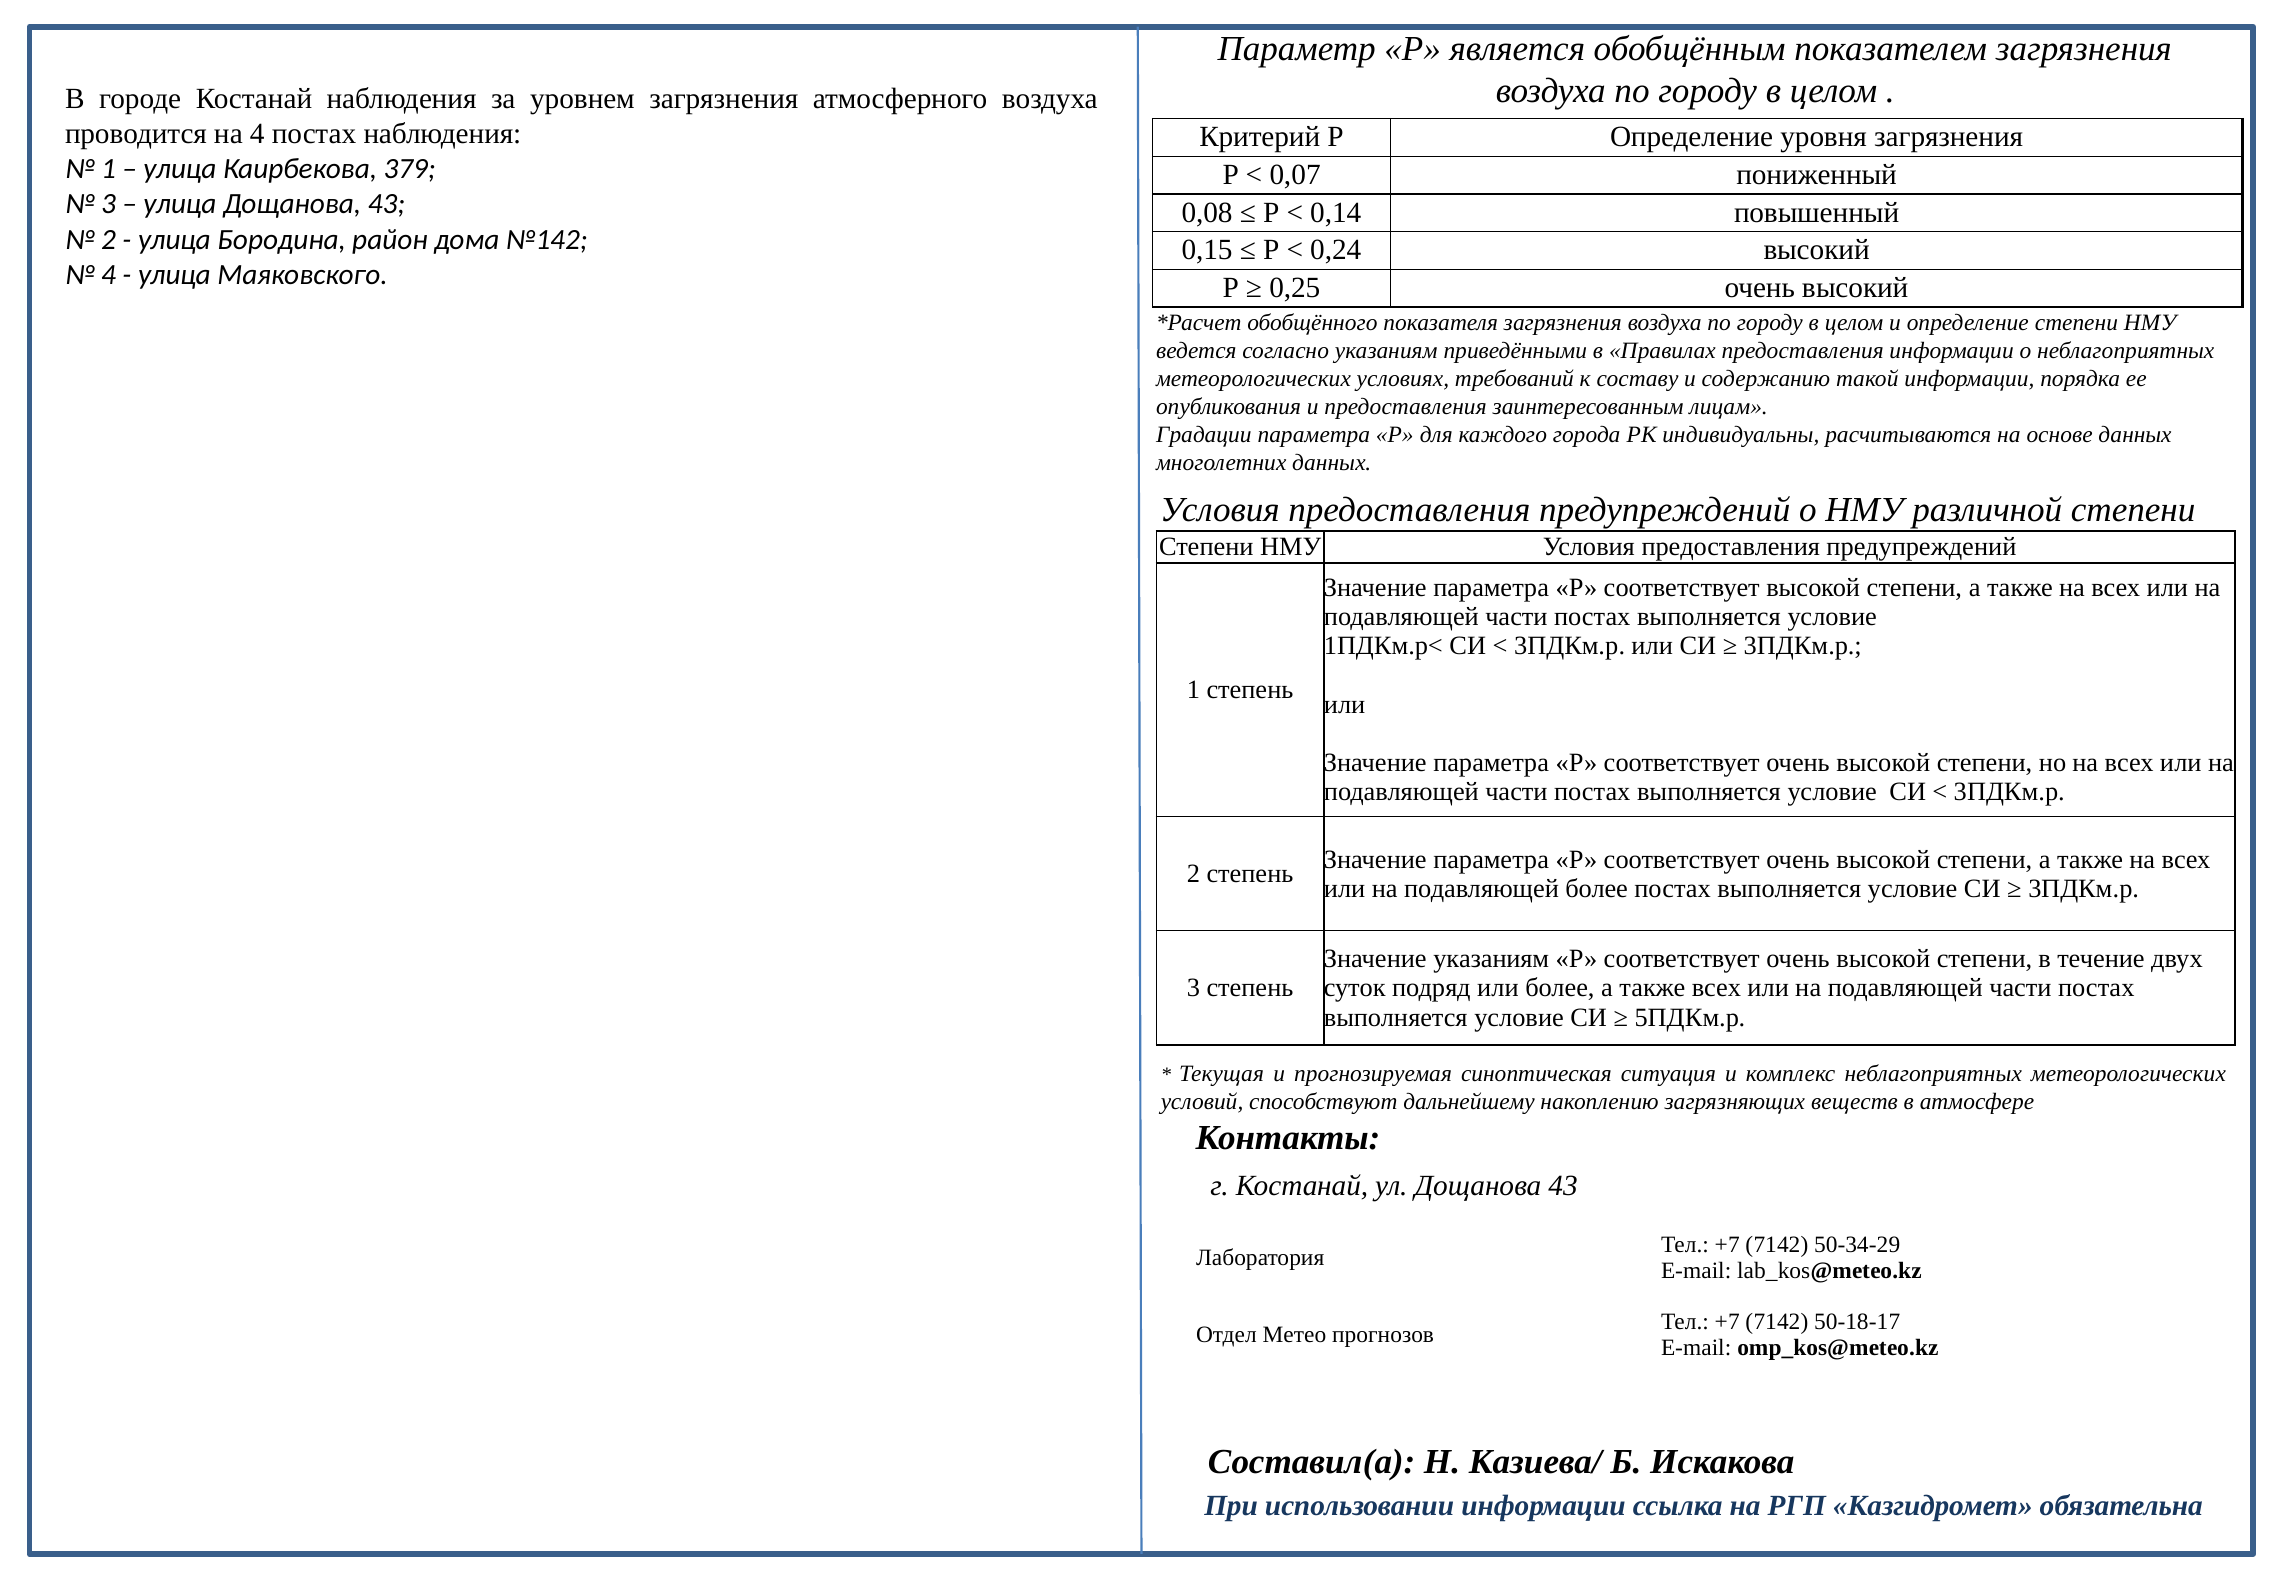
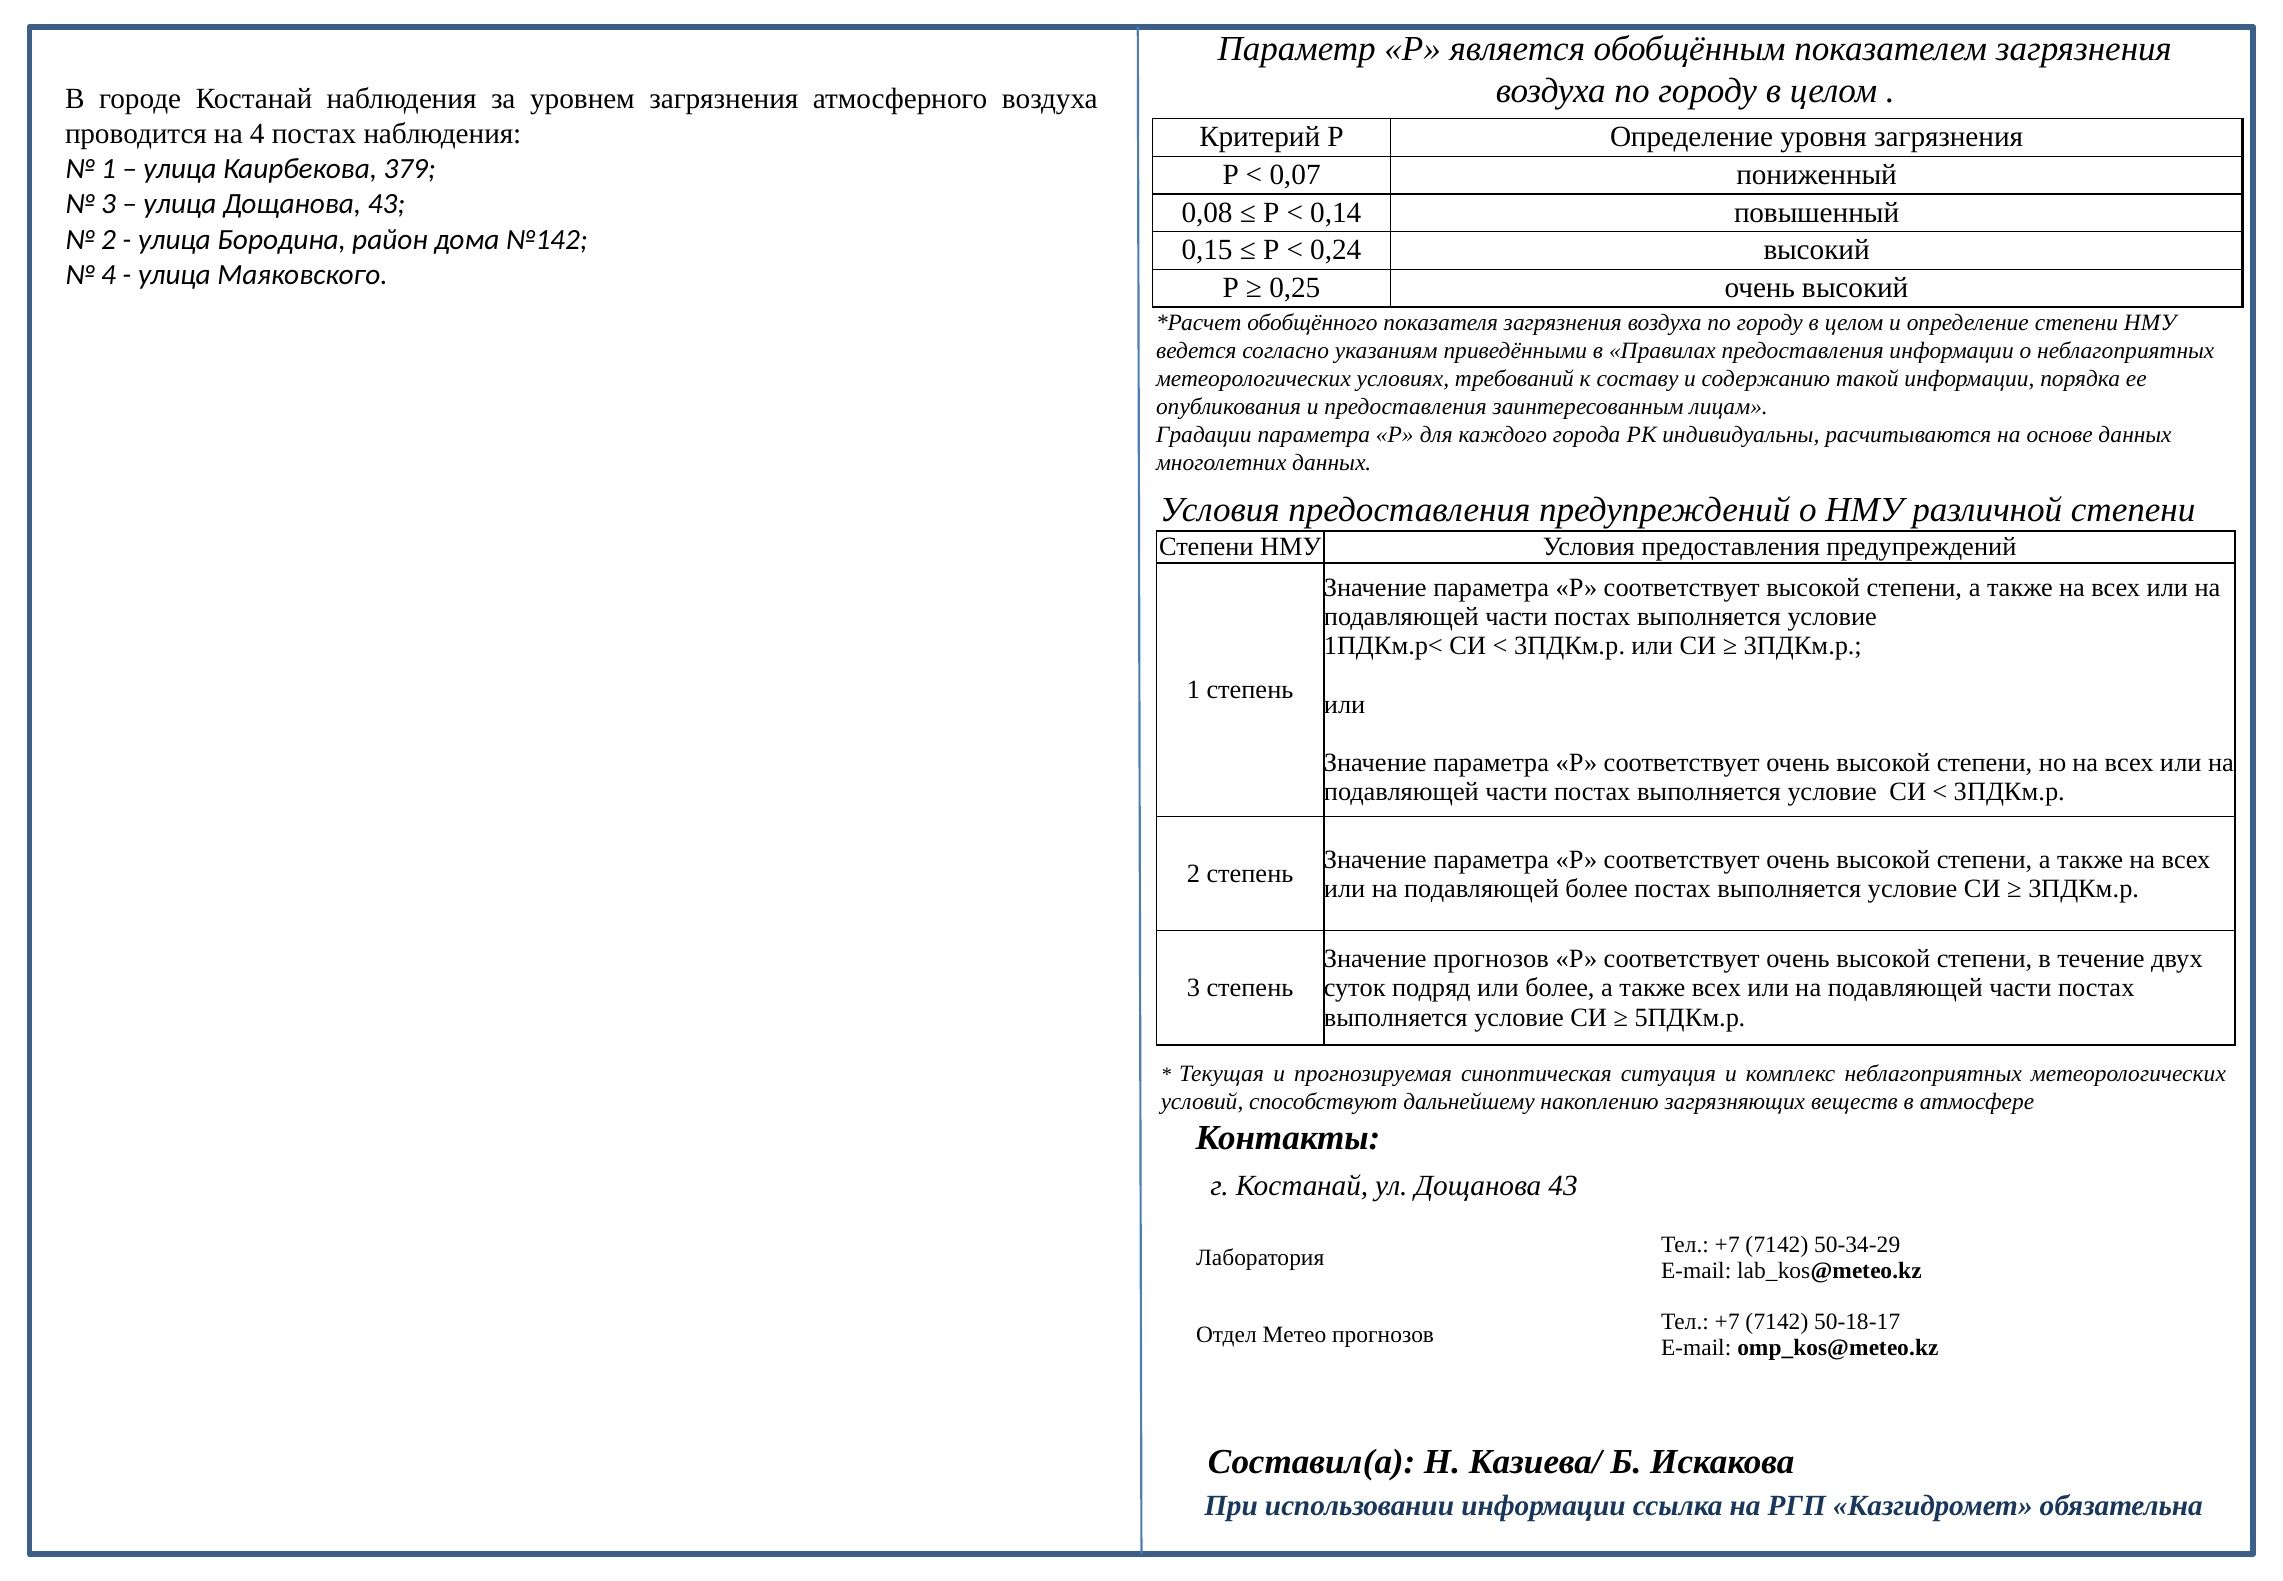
Значение указаниям: указаниям -> прогнозов
